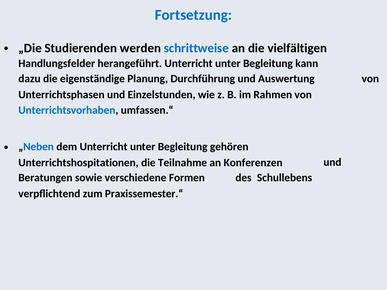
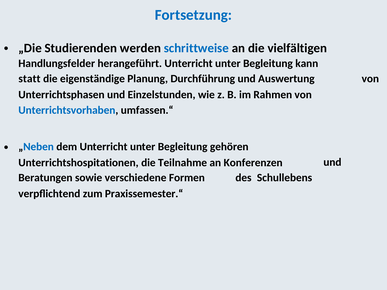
dazu: dazu -> statt
